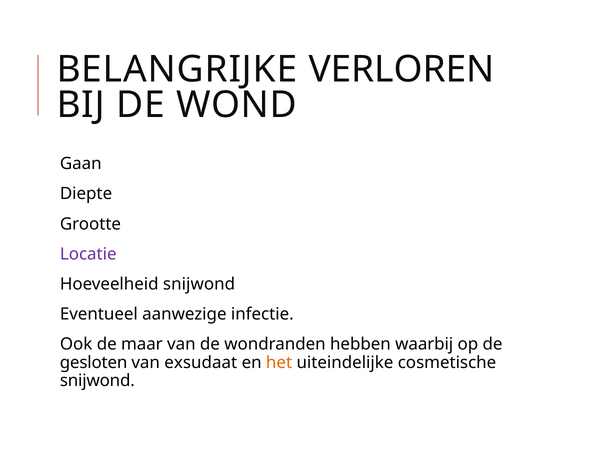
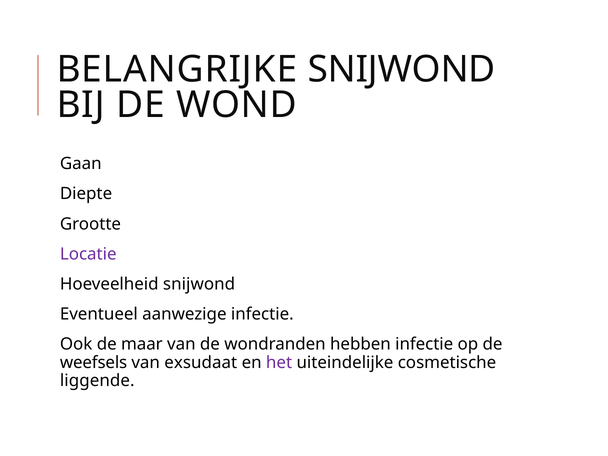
BELANGRIJKE VERLOREN: VERLOREN -> SNIJWOND
hebben waarbij: waarbij -> infectie
gesloten: gesloten -> weefsels
het colour: orange -> purple
snijwond at (97, 381): snijwond -> liggende
